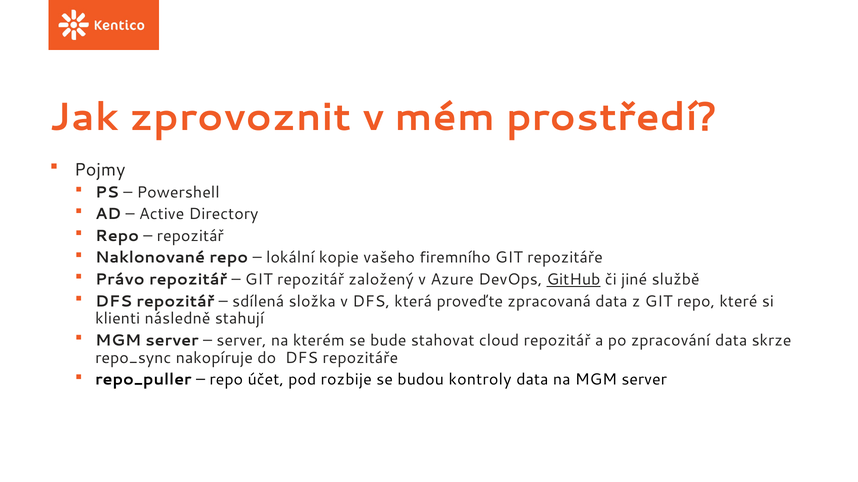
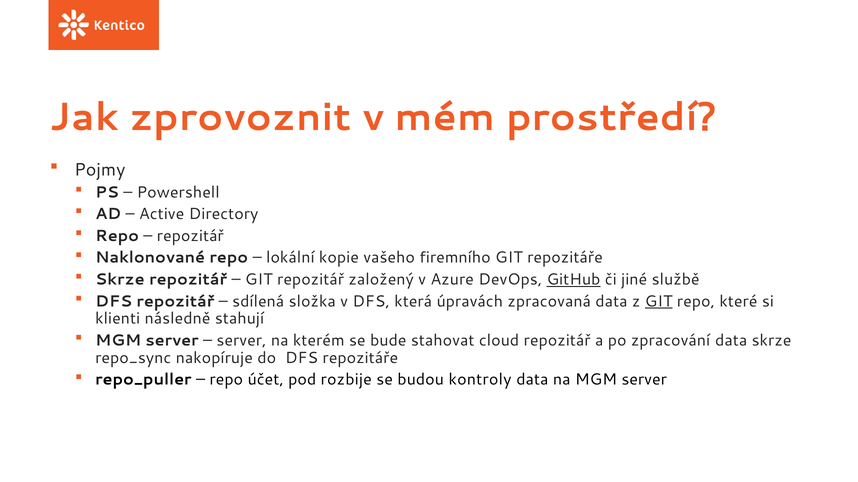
Právo at (120, 280): Právo -> Skrze
proveďte: proveďte -> úpravách
GIT at (659, 302) underline: none -> present
